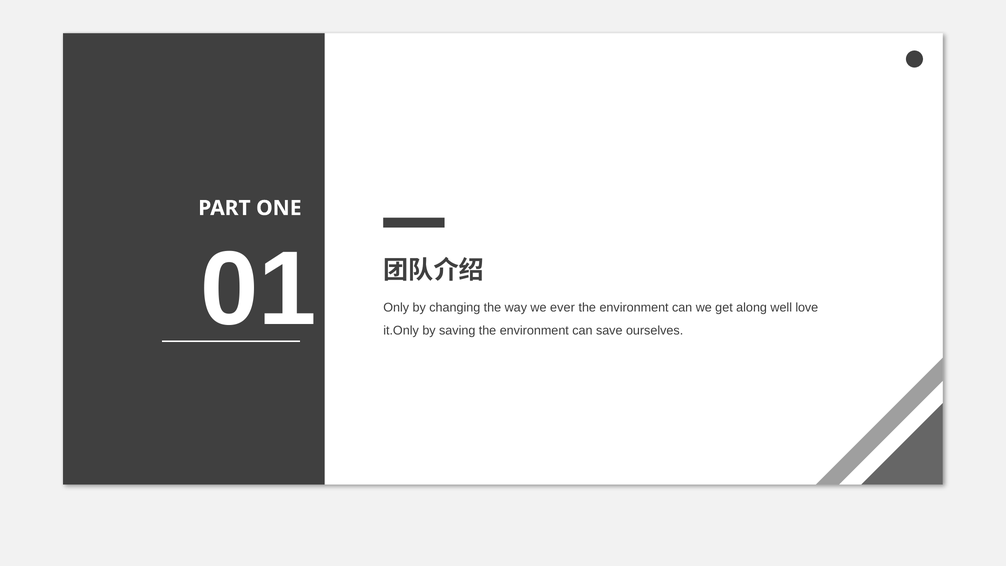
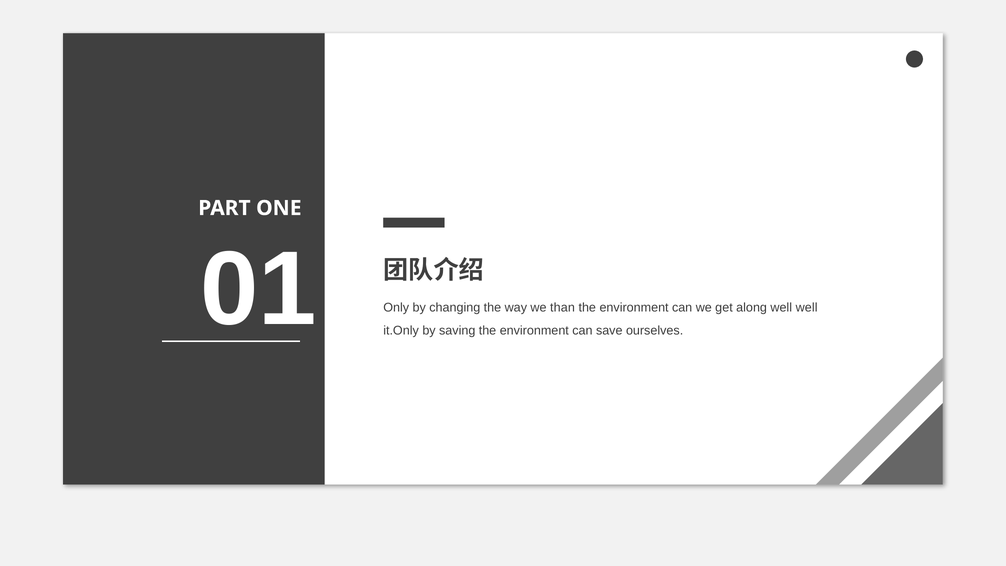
ever: ever -> than
well love: love -> well
